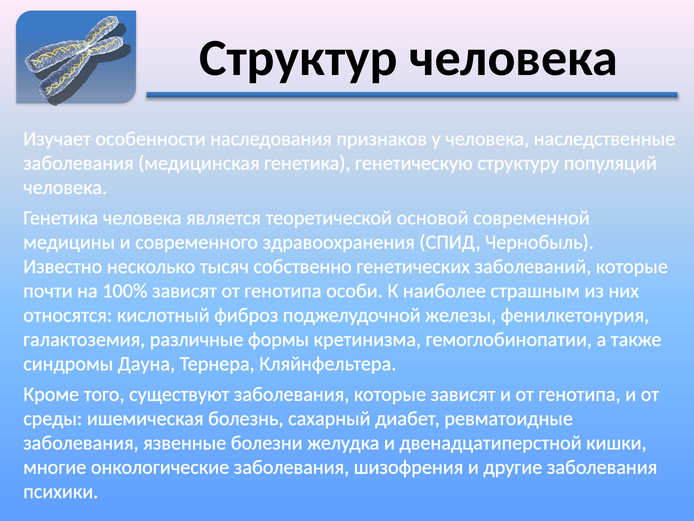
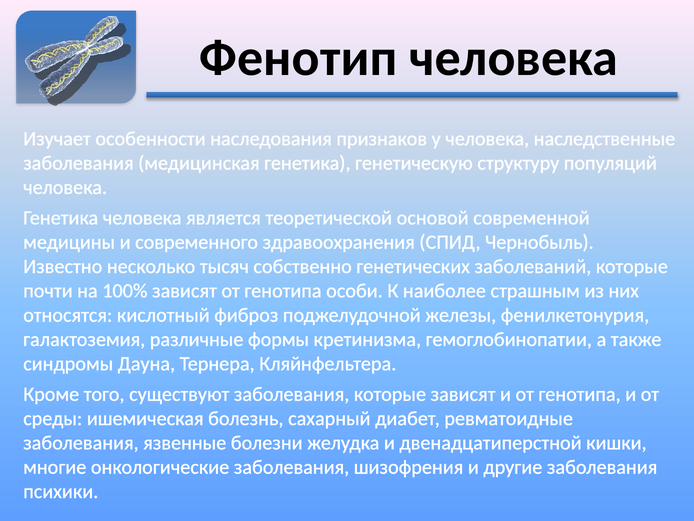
Структур: Структур -> Фенотип
